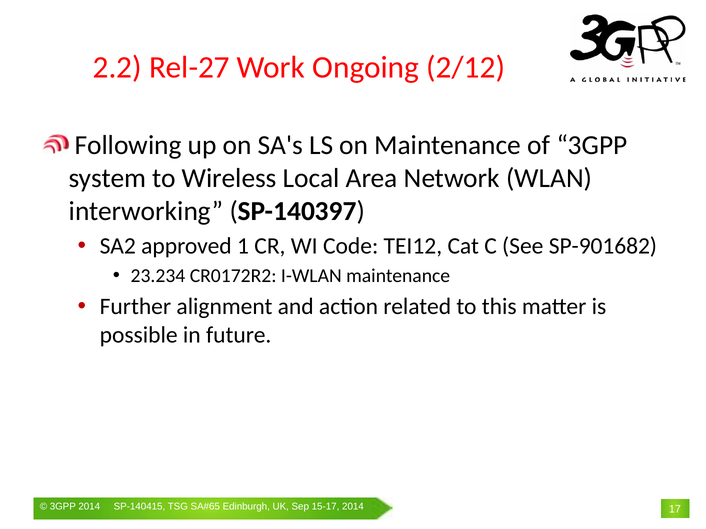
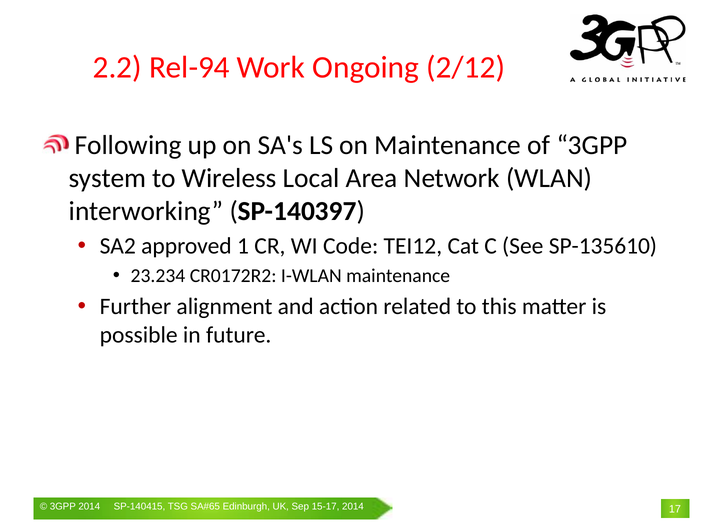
Rel-27: Rel-27 -> Rel-94
SP-901682: SP-901682 -> SP-135610
